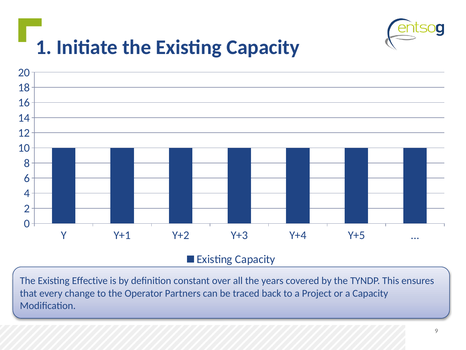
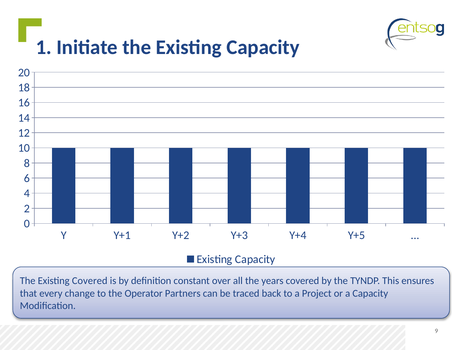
Existing Effective: Effective -> Covered
